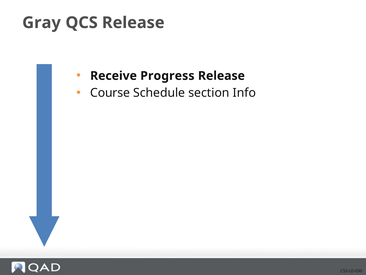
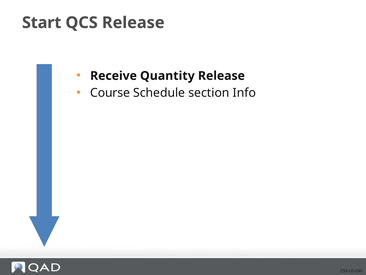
Gray: Gray -> Start
Progress: Progress -> Quantity
